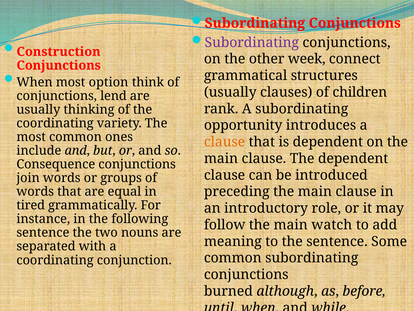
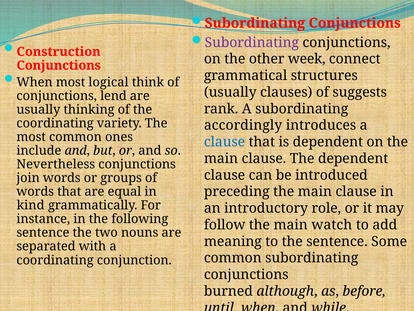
option: option -> logical
children: children -> suggests
opportunity: opportunity -> accordingly
clause at (225, 142) colour: orange -> blue
Consequence: Consequence -> Nevertheless
tired: tired -> kind
